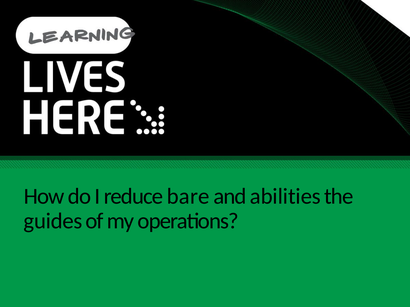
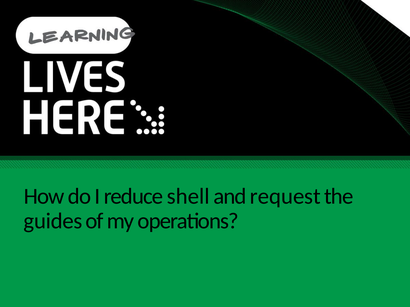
bare: bare -> shell
abilities: abilities -> request
